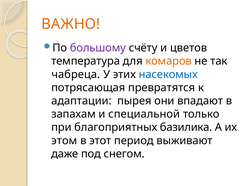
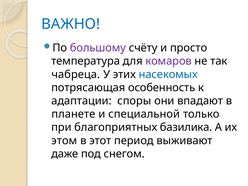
ВАЖНО colour: orange -> blue
цветов: цветов -> просто
комаров colour: orange -> purple
превратятся: превратятся -> особенность
пырея: пырея -> споры
запахам: запахам -> планете
